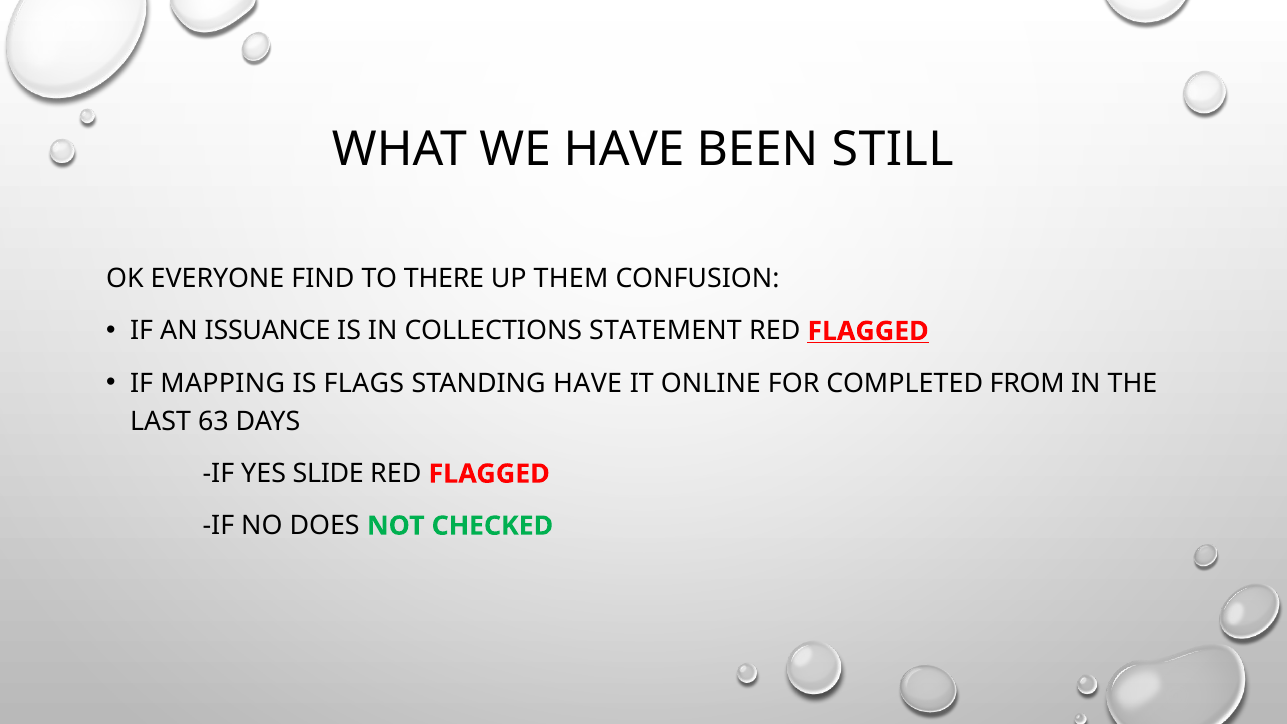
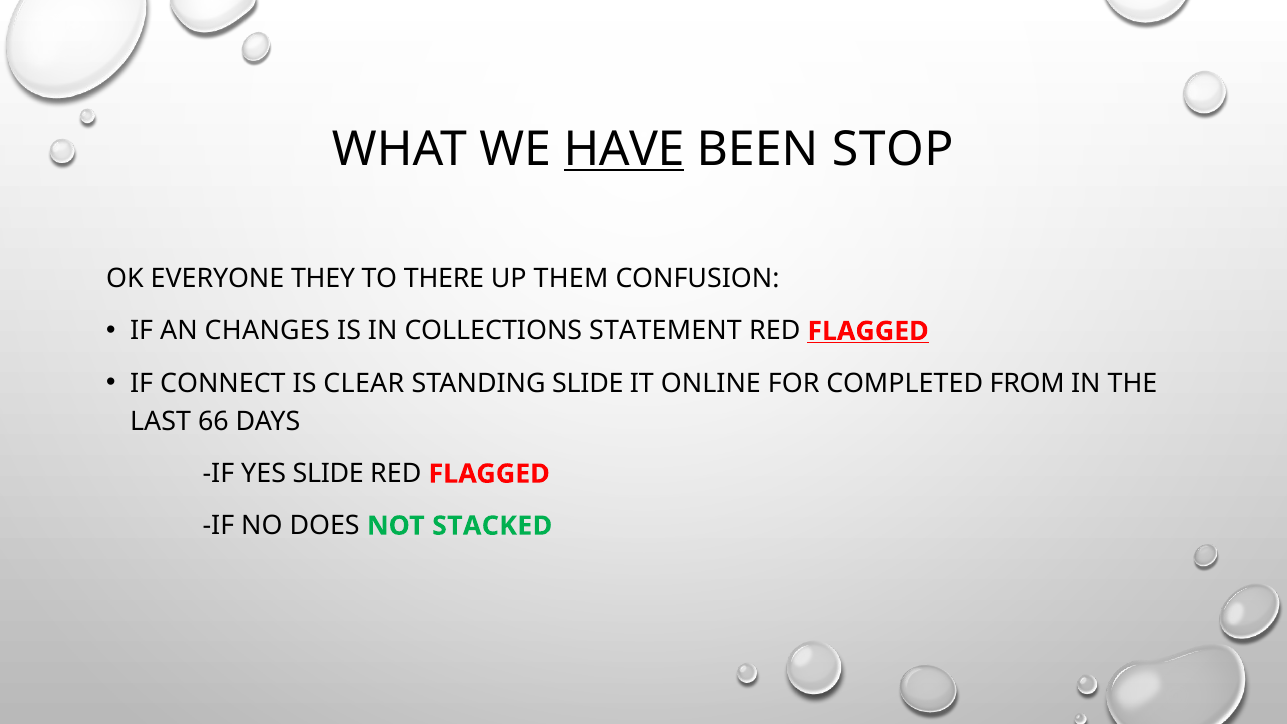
HAVE at (624, 149) underline: none -> present
STILL: STILL -> STOP
FIND: FIND -> THEY
ISSUANCE: ISSUANCE -> CHANGES
MAPPING: MAPPING -> CONNECT
FLAGS: FLAGS -> CLEAR
STANDING HAVE: HAVE -> SLIDE
63: 63 -> 66
CHECKED: CHECKED -> STACKED
